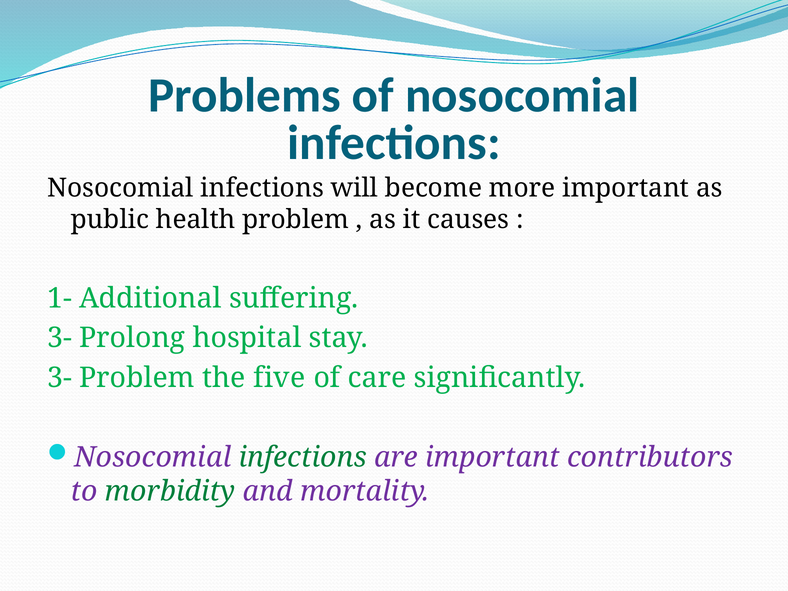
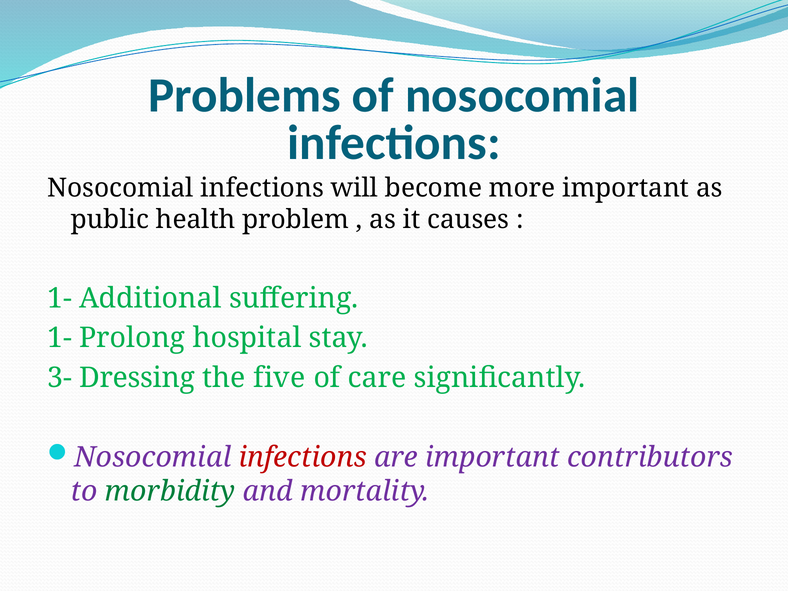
3- at (60, 338): 3- -> 1-
3- Problem: Problem -> Dressing
infections at (303, 457) colour: green -> red
